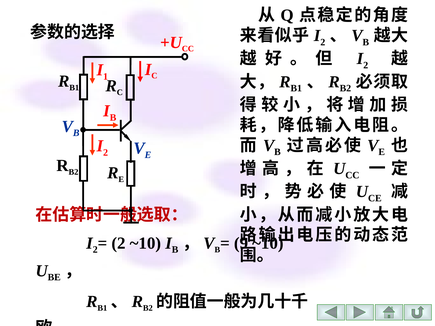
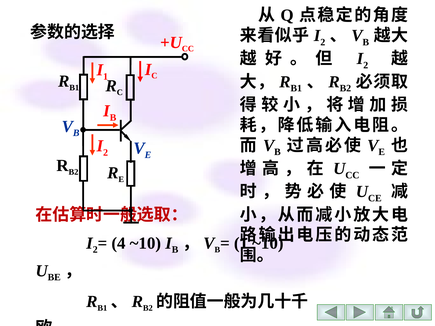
2 at (118, 243): 2 -> 4
9 at (241, 243): 9 -> 1
